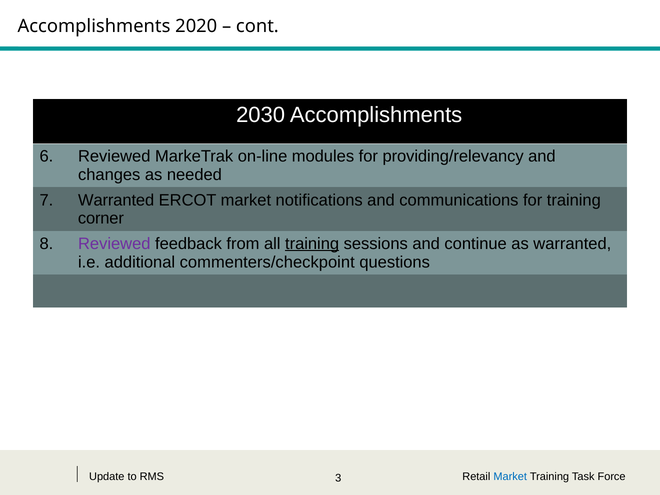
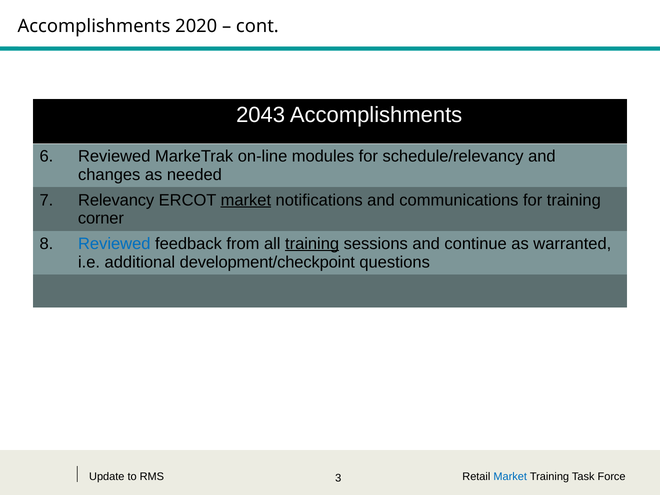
2030: 2030 -> 2043
providing/relevancy: providing/relevancy -> schedule/relevancy
7 Warranted: Warranted -> Relevancy
market at (246, 200) underline: none -> present
Reviewed at (114, 244) colour: purple -> blue
commenters/checkpoint: commenters/checkpoint -> development/checkpoint
